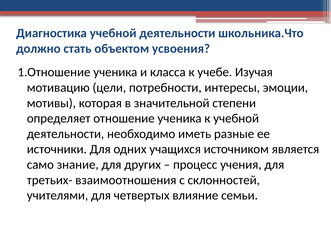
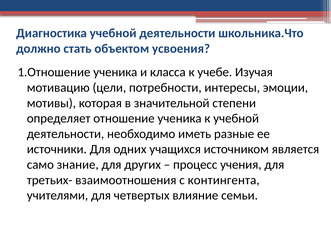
склонностей: склонностей -> контингента
